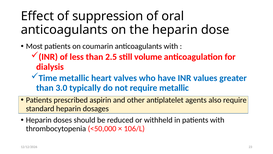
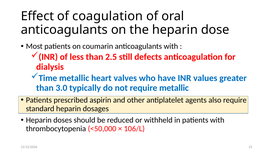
suppression: suppression -> coagulation
volume: volume -> defects
